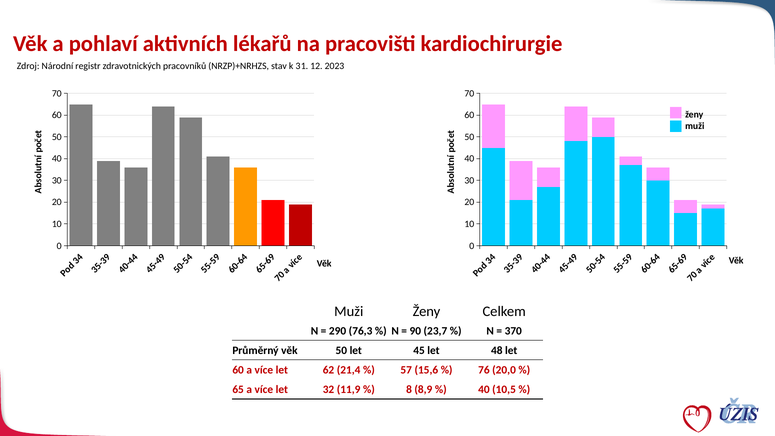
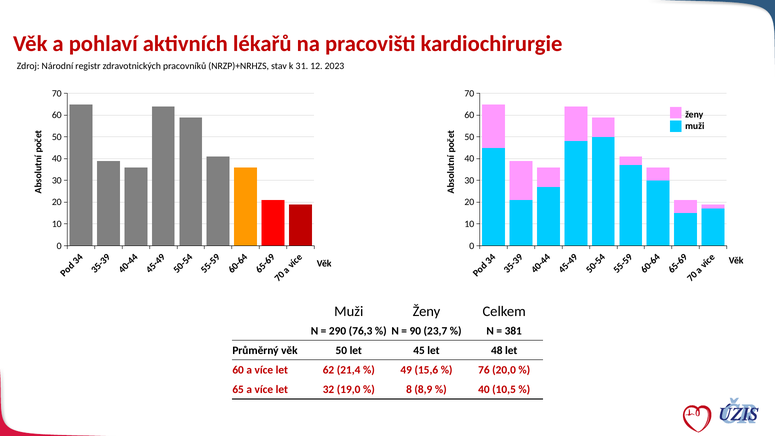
370: 370 -> 381
57: 57 -> 49
11,9: 11,9 -> 19,0
